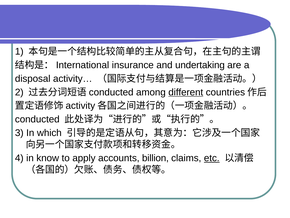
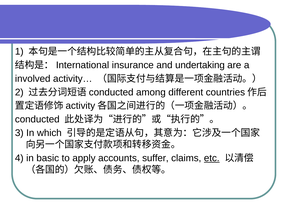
disposal: disposal -> involved
different underline: present -> none
know: know -> basic
billion: billion -> suffer
